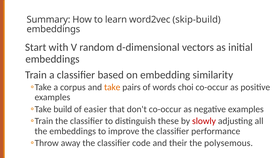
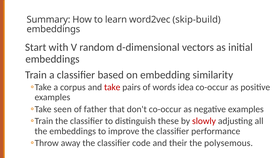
take colour: orange -> red
choi: choi -> idea
build: build -> seen
easier: easier -> father
